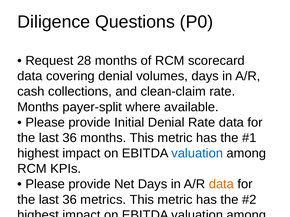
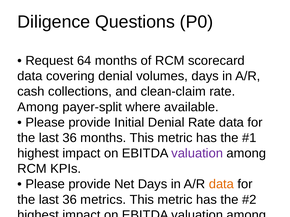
28: 28 -> 64
Months at (38, 107): Months -> Among
valuation at (197, 154) colour: blue -> purple
